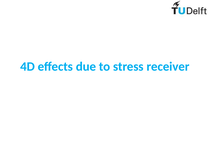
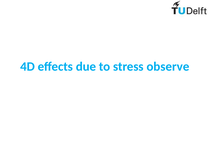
receiver: receiver -> observe
